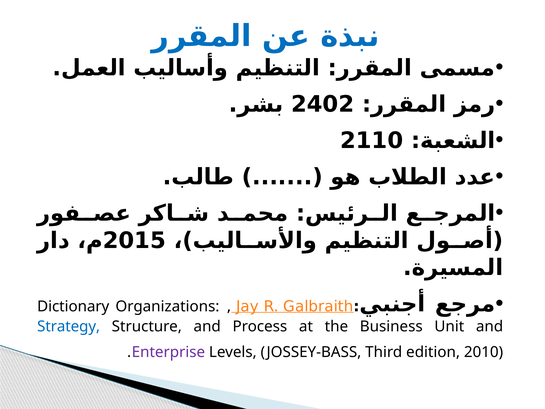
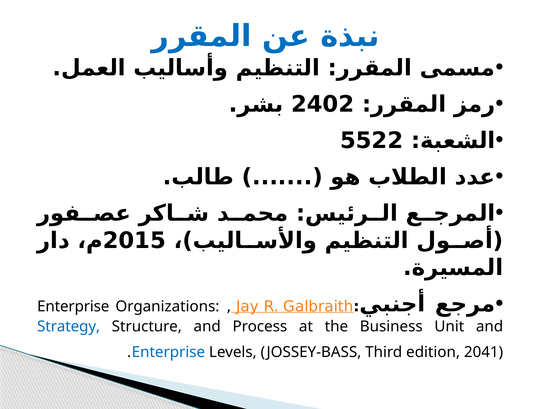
2110: 2110 -> 5522
Dictionary at (73, 306): Dictionary -> Enterprise
Enterprise at (168, 352) colour: purple -> blue
2010: 2010 -> 2041
